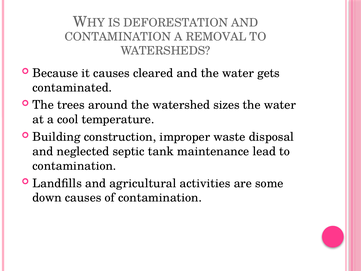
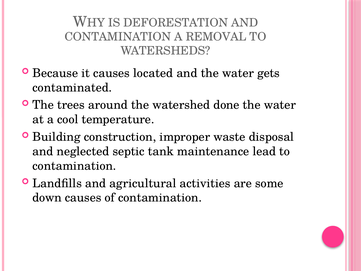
cleared: cleared -> located
sizes: sizes -> done
